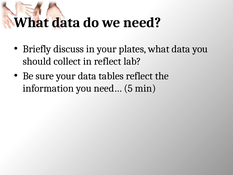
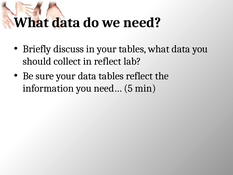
your plates: plates -> tables
